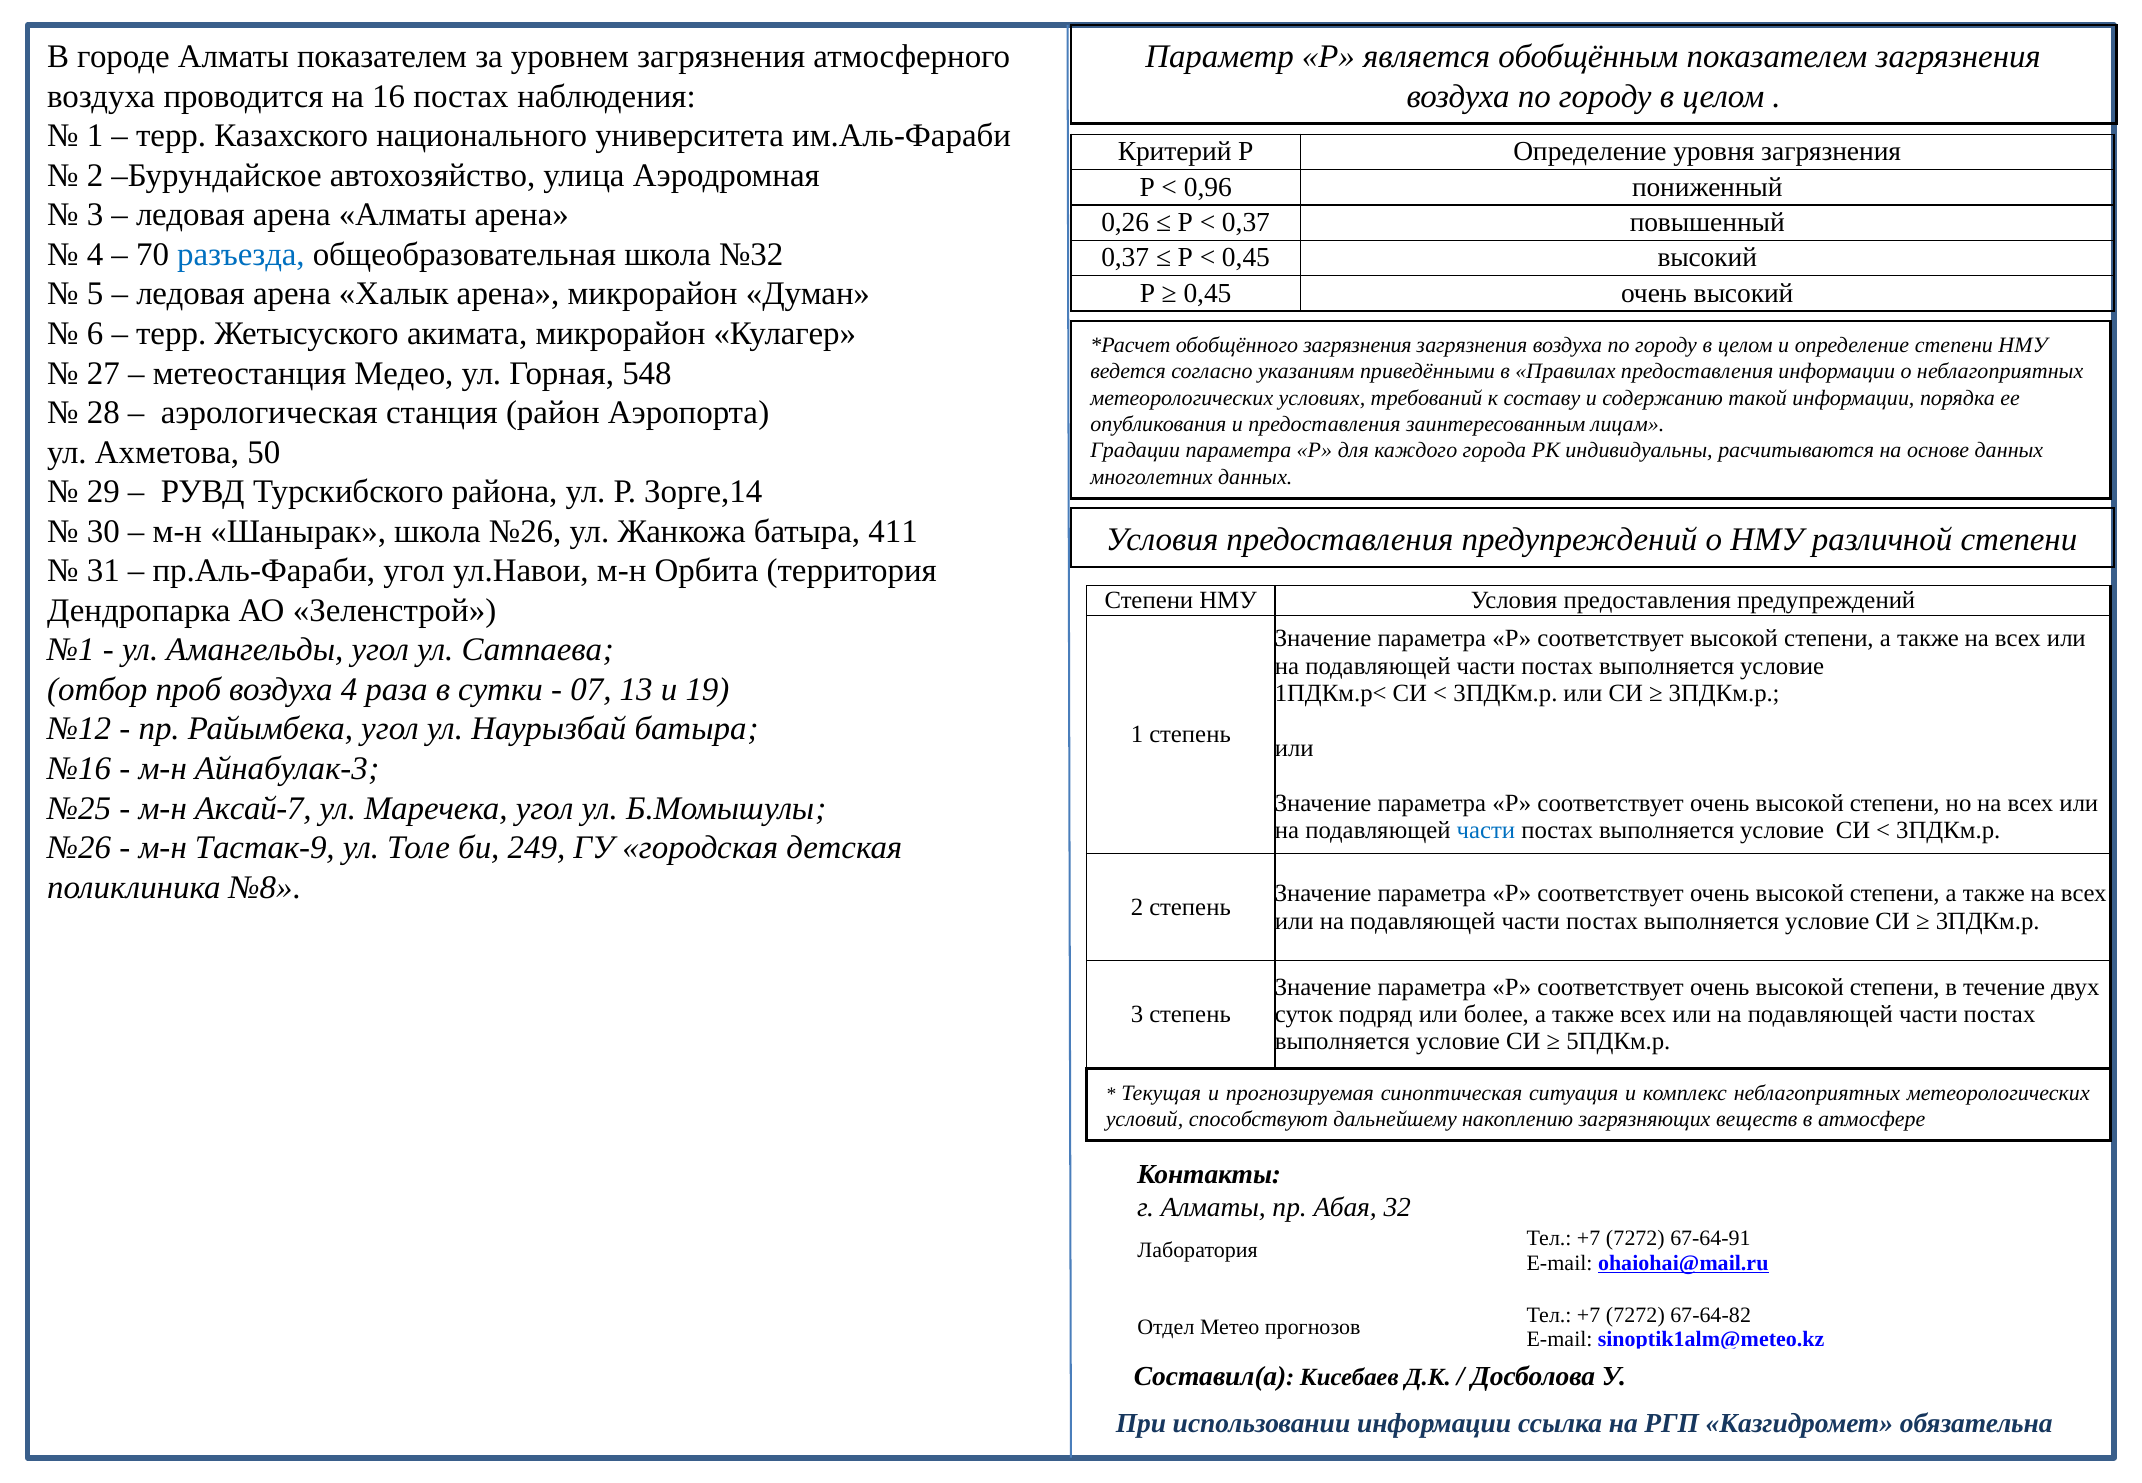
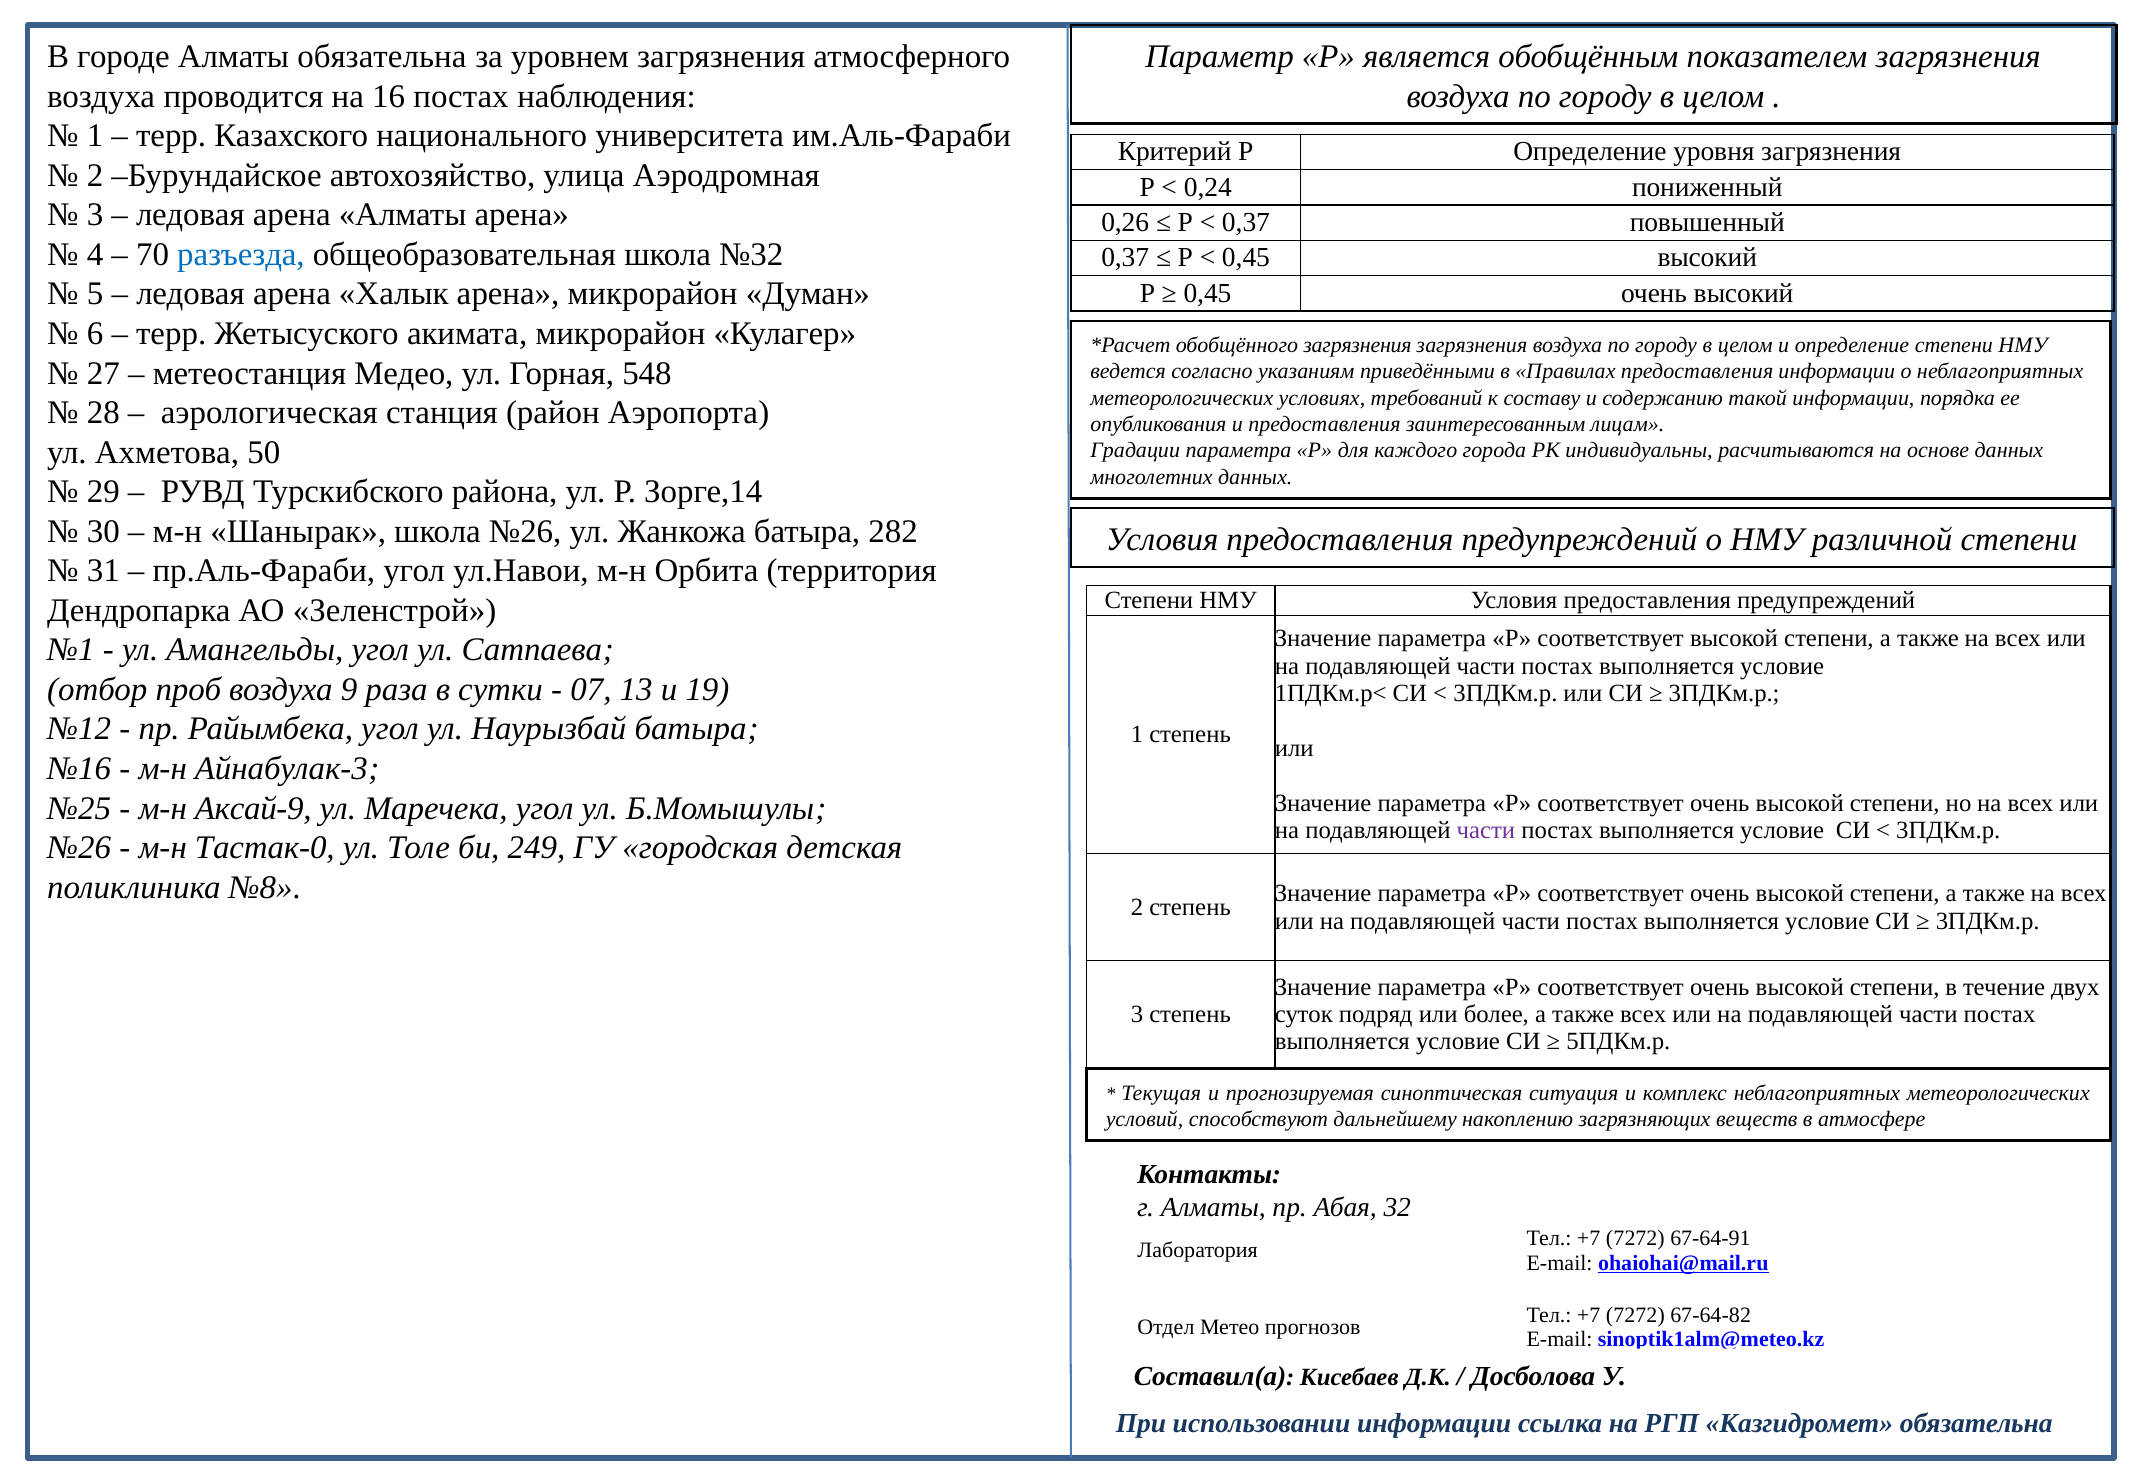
Алматы показателем: показателем -> обязательна
0,96: 0,96 -> 0,24
411: 411 -> 282
воздуха 4: 4 -> 9
Аксай-7: Аксай-7 -> Аксай-9
части at (1486, 831) colour: blue -> purple
Тастак-9: Тастак-9 -> Тастак-0
